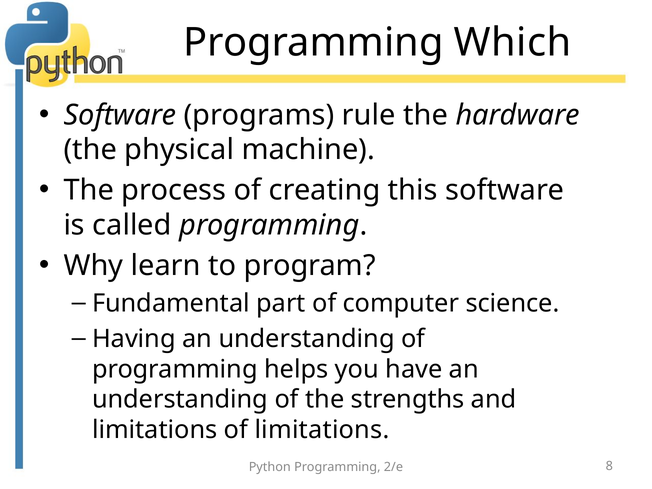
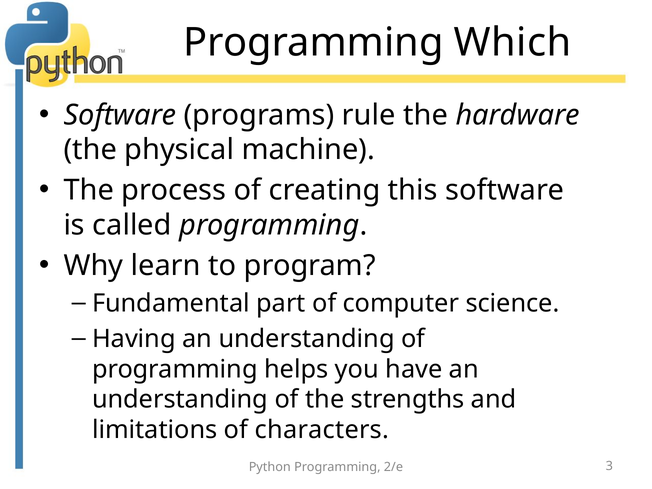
of limitations: limitations -> characters
8: 8 -> 3
